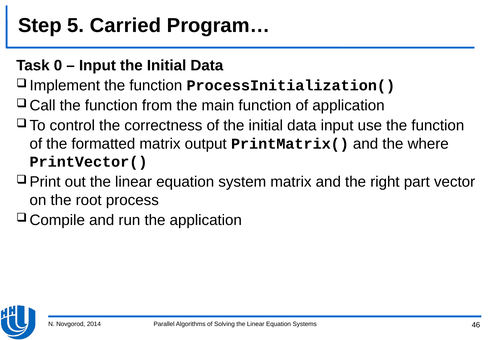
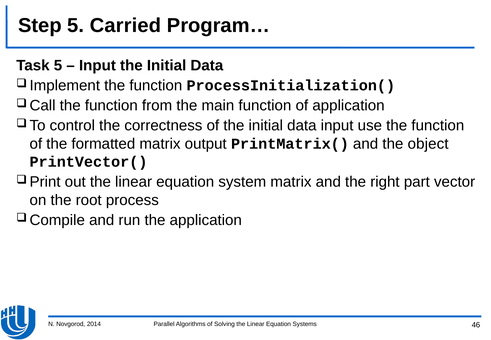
Task 0: 0 -> 5
where: where -> object
